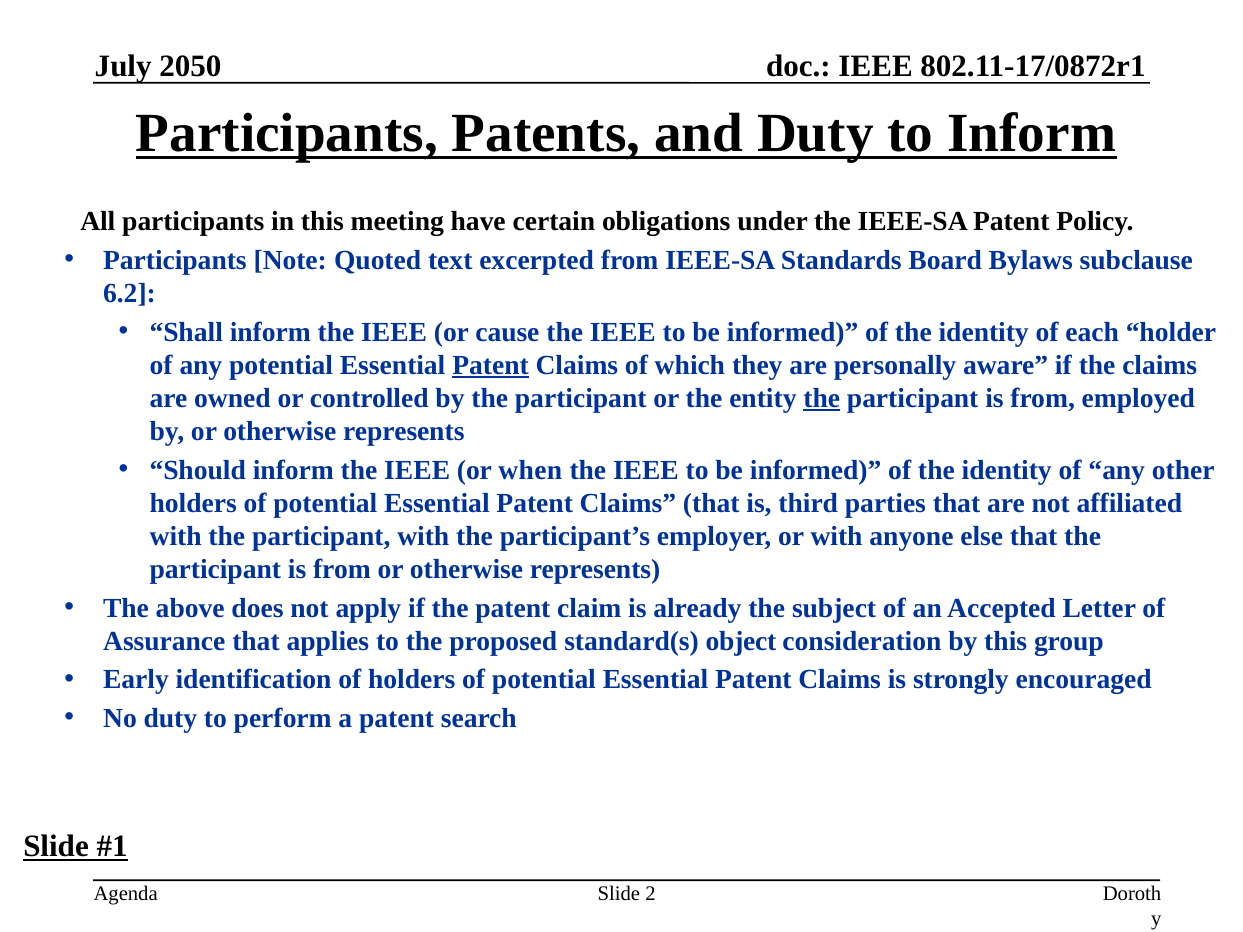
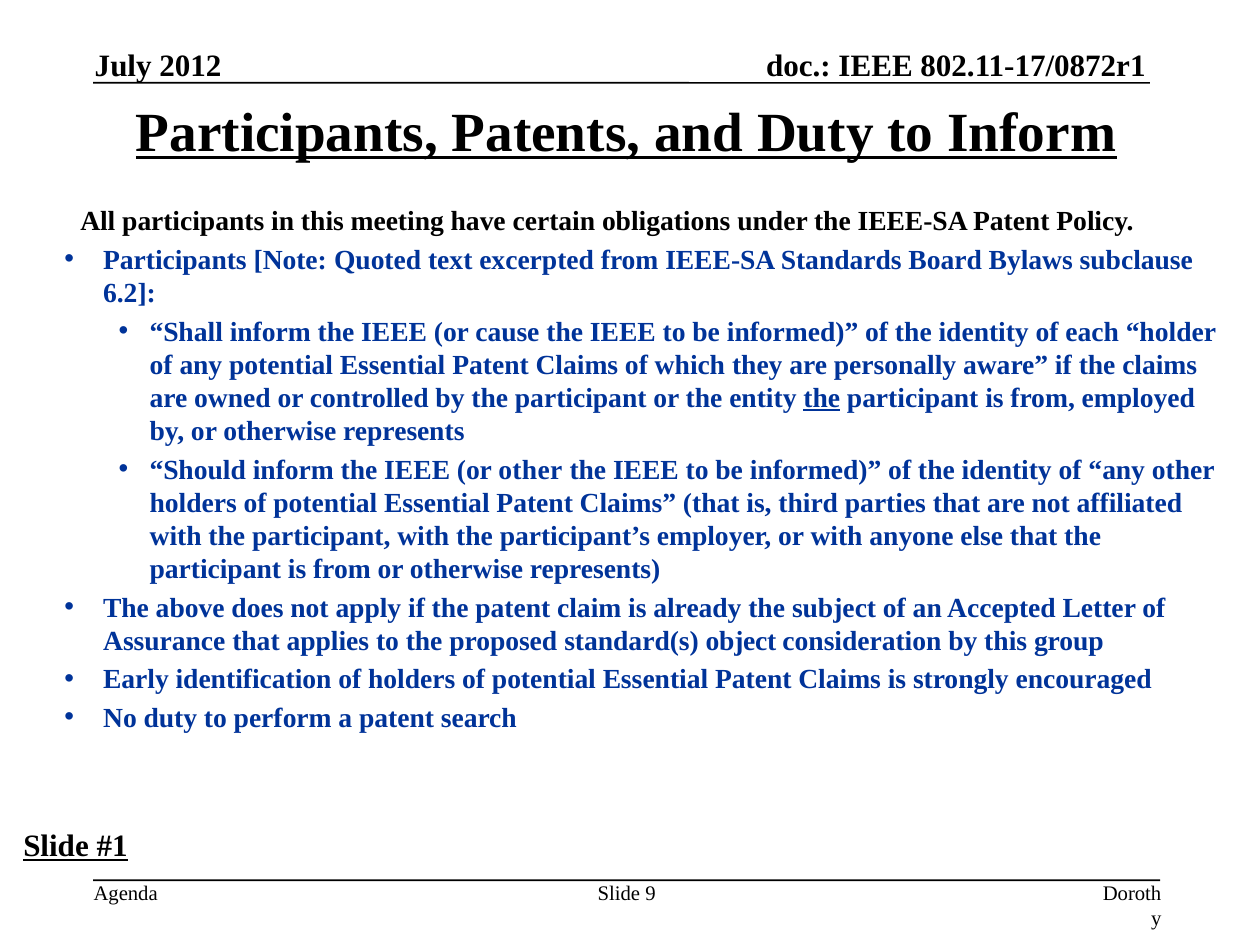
2050: 2050 -> 2012
Patent at (491, 365) underline: present -> none
or when: when -> other
2: 2 -> 9
